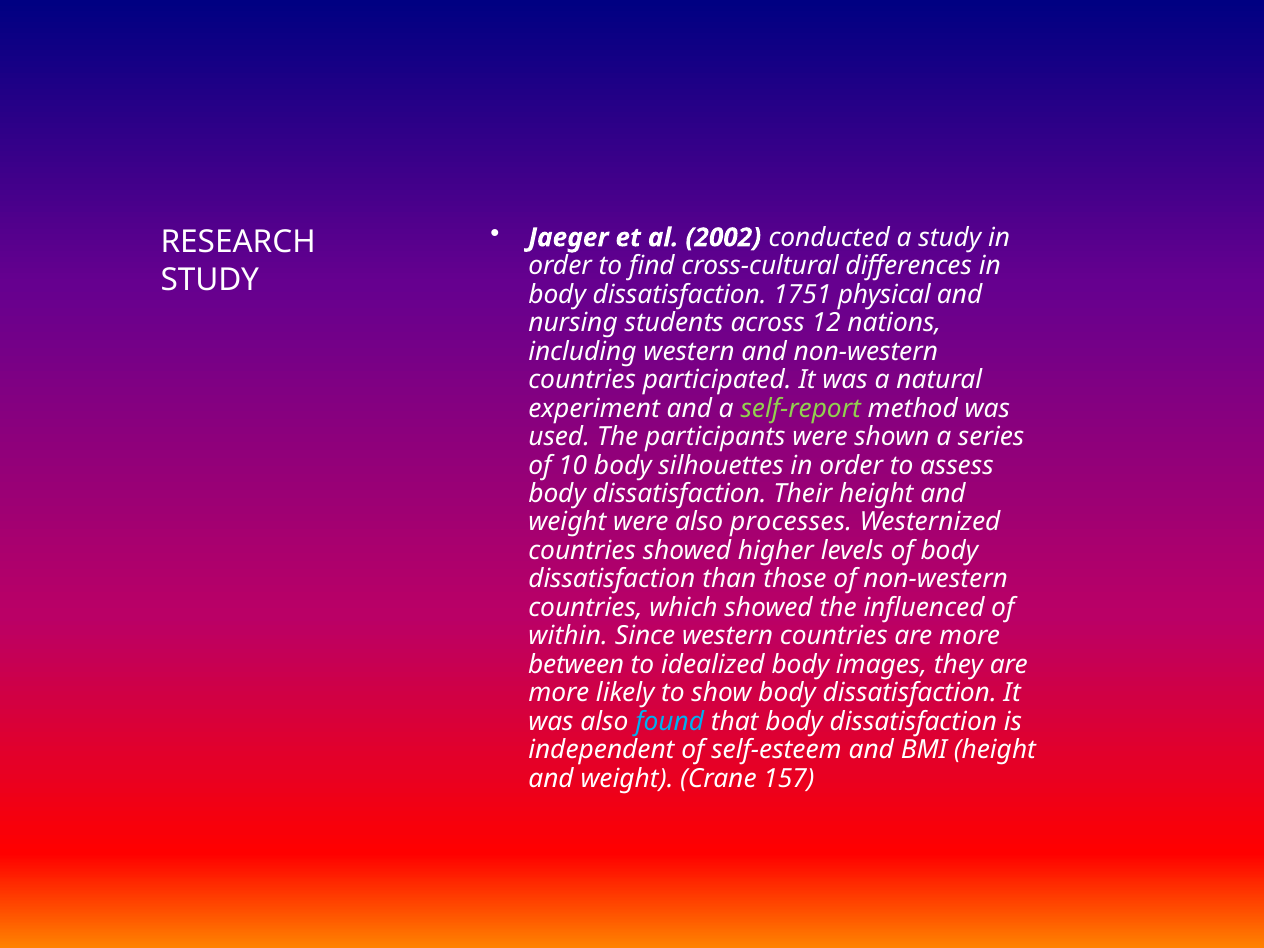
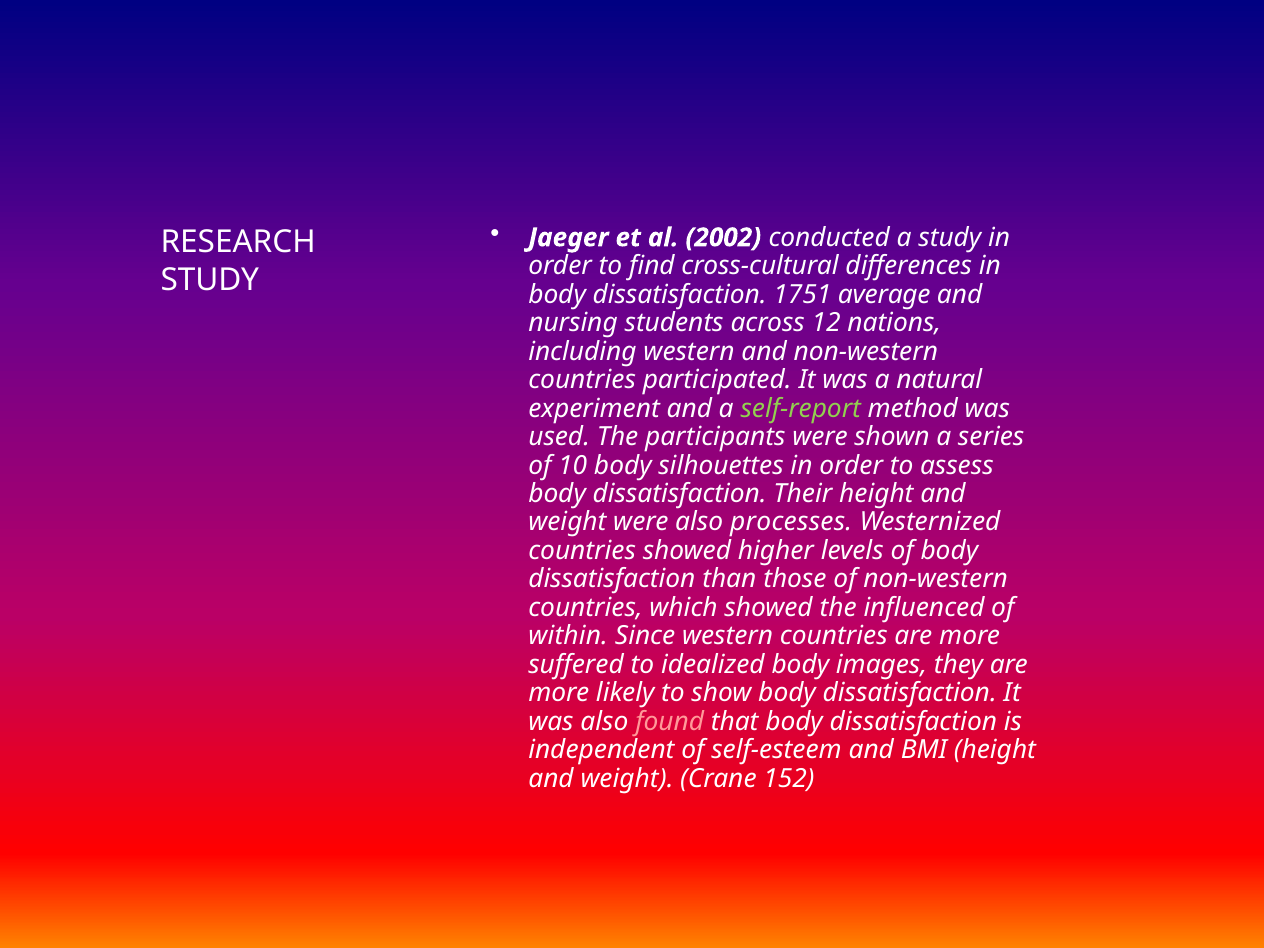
physical: physical -> average
between: between -> suffered
found colour: light blue -> pink
157: 157 -> 152
